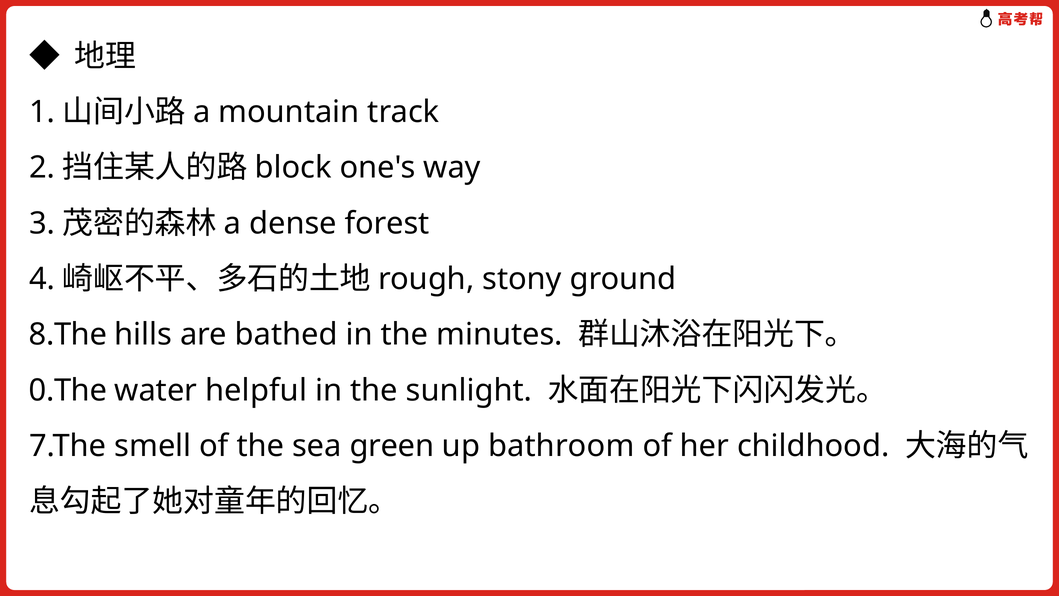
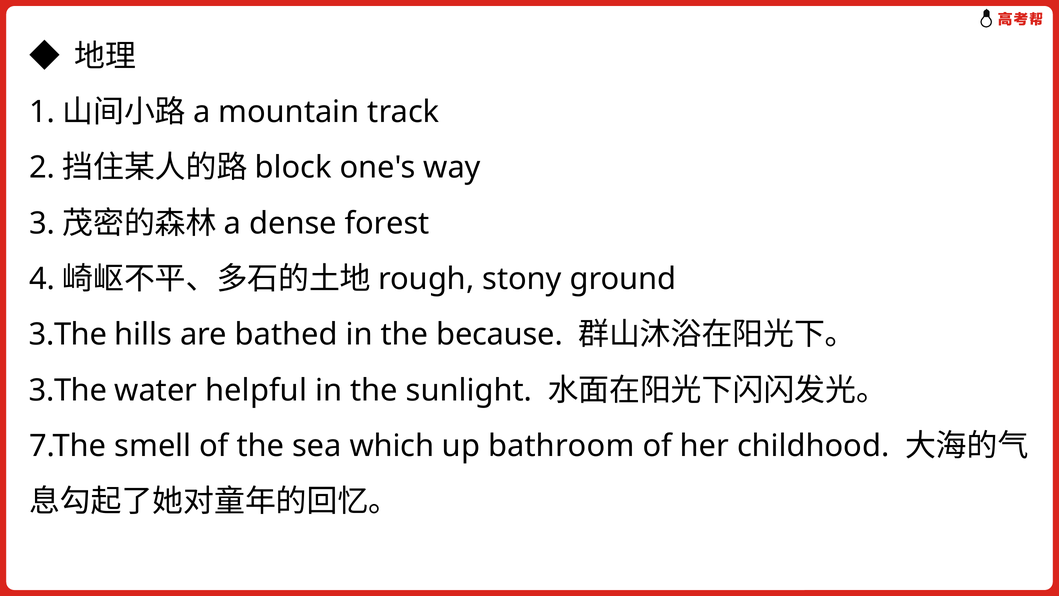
8.The at (68, 334): 8.The -> 3.The
minutes: minutes -> because
0.The at (68, 390): 0.The -> 3.The
green: green -> which
